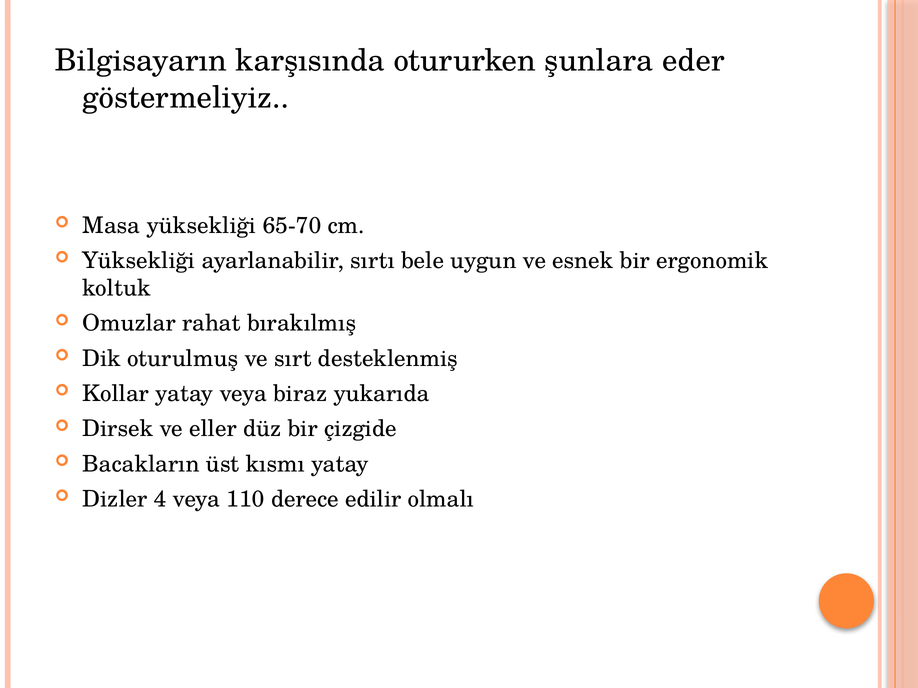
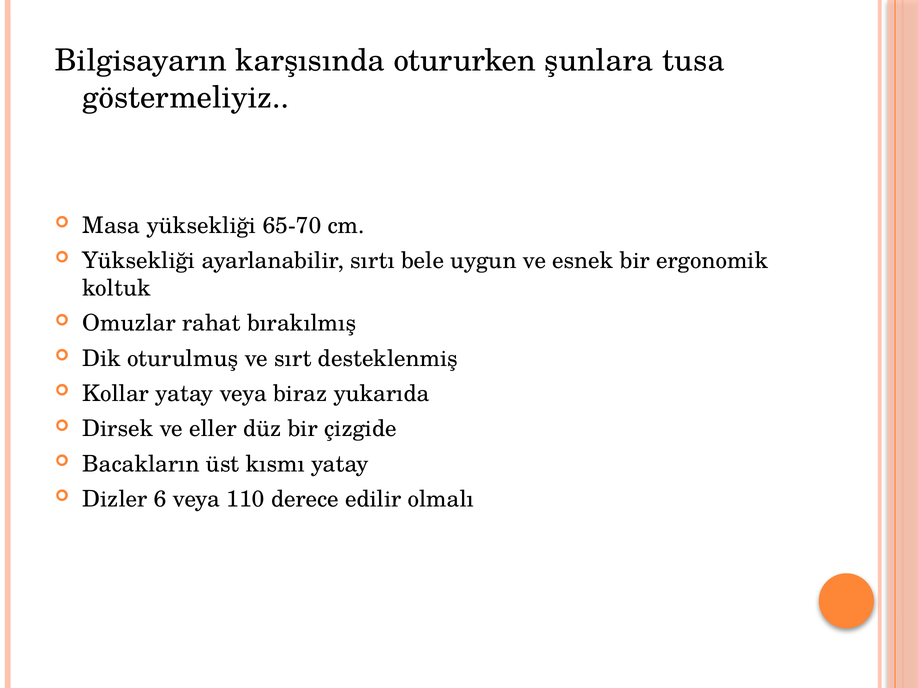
eder: eder -> tusa
4: 4 -> 6
